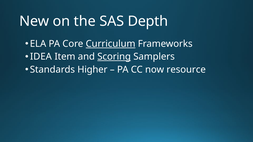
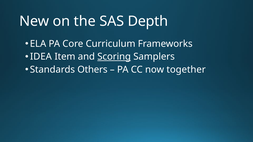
Curriculum underline: present -> none
Higher: Higher -> Others
resource: resource -> together
